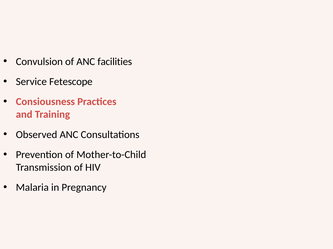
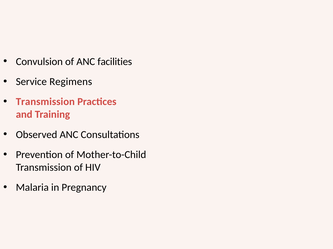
Fetescope: Fetescope -> Regimens
Consiousness at (45, 102): Consiousness -> Transmission
